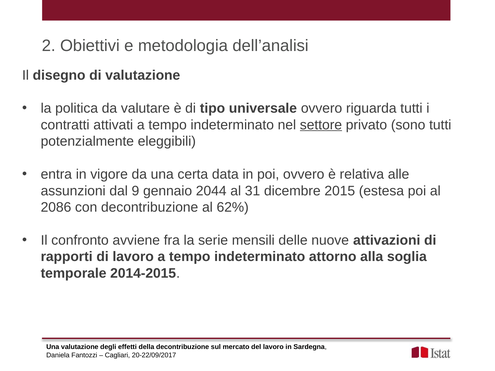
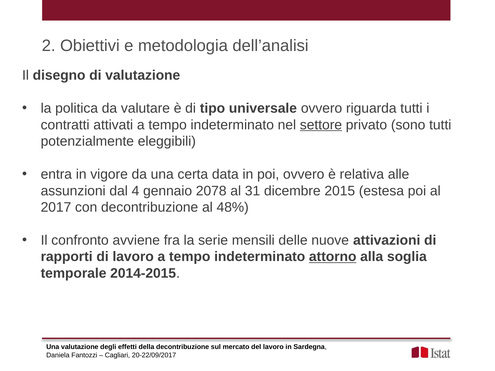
9: 9 -> 4
2044: 2044 -> 2078
2086: 2086 -> 2017
62%: 62% -> 48%
attorno underline: none -> present
